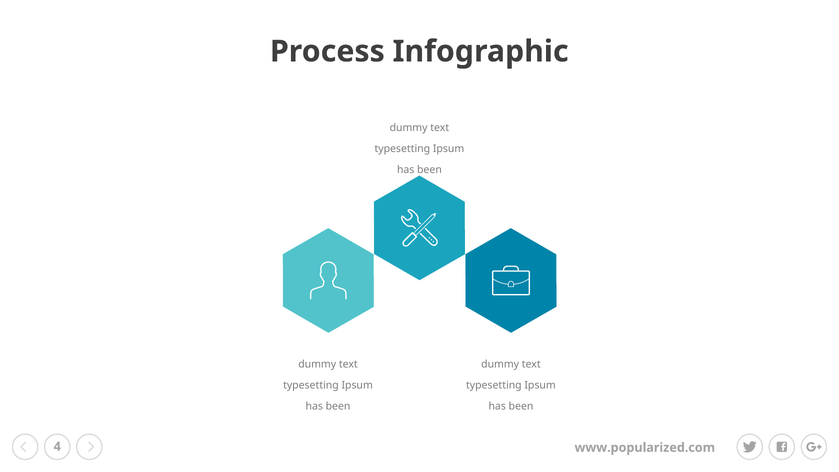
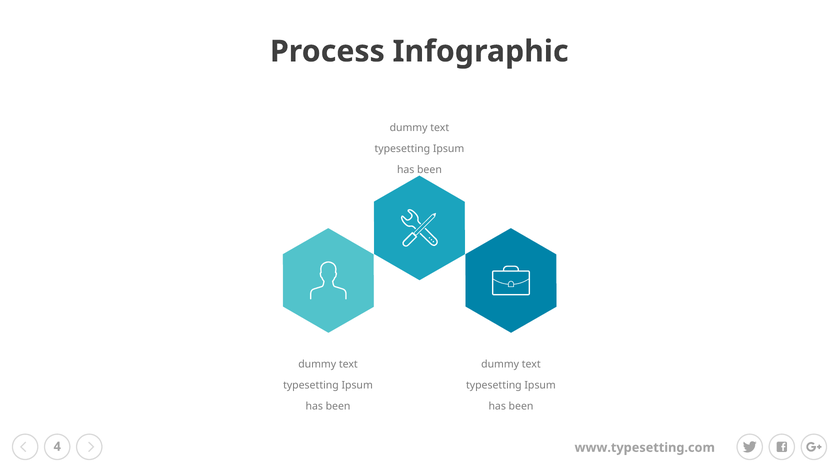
www.popularized.com: www.popularized.com -> www.typesetting.com
